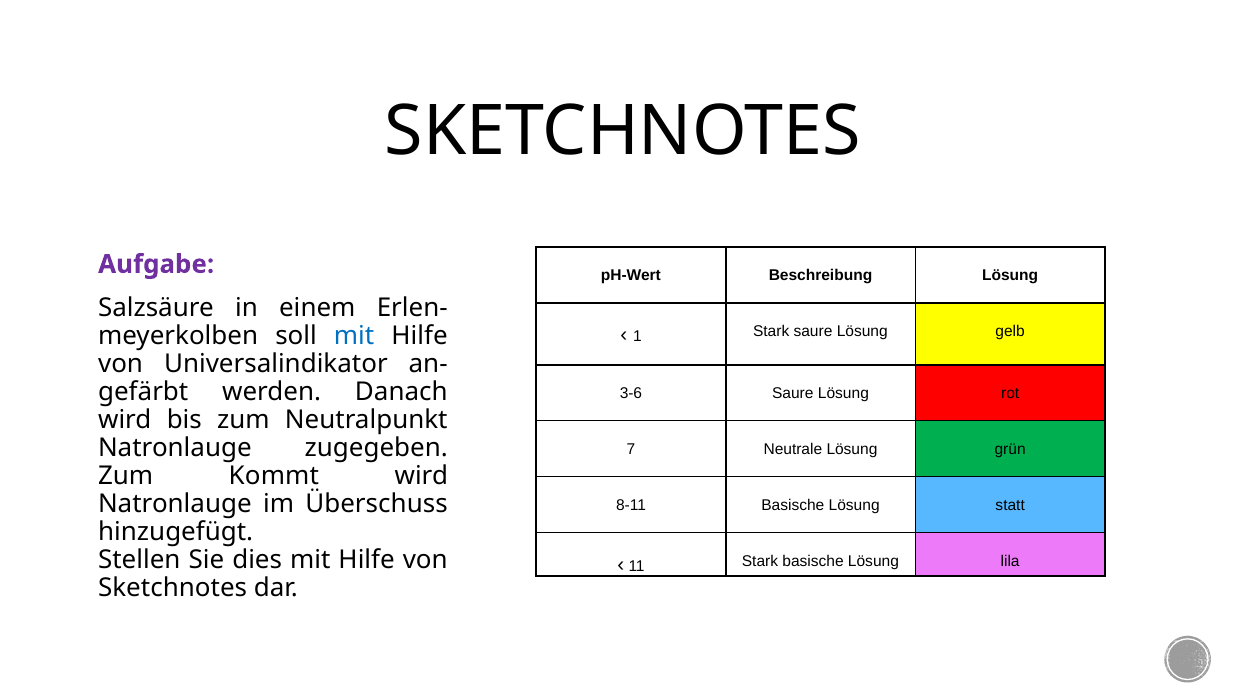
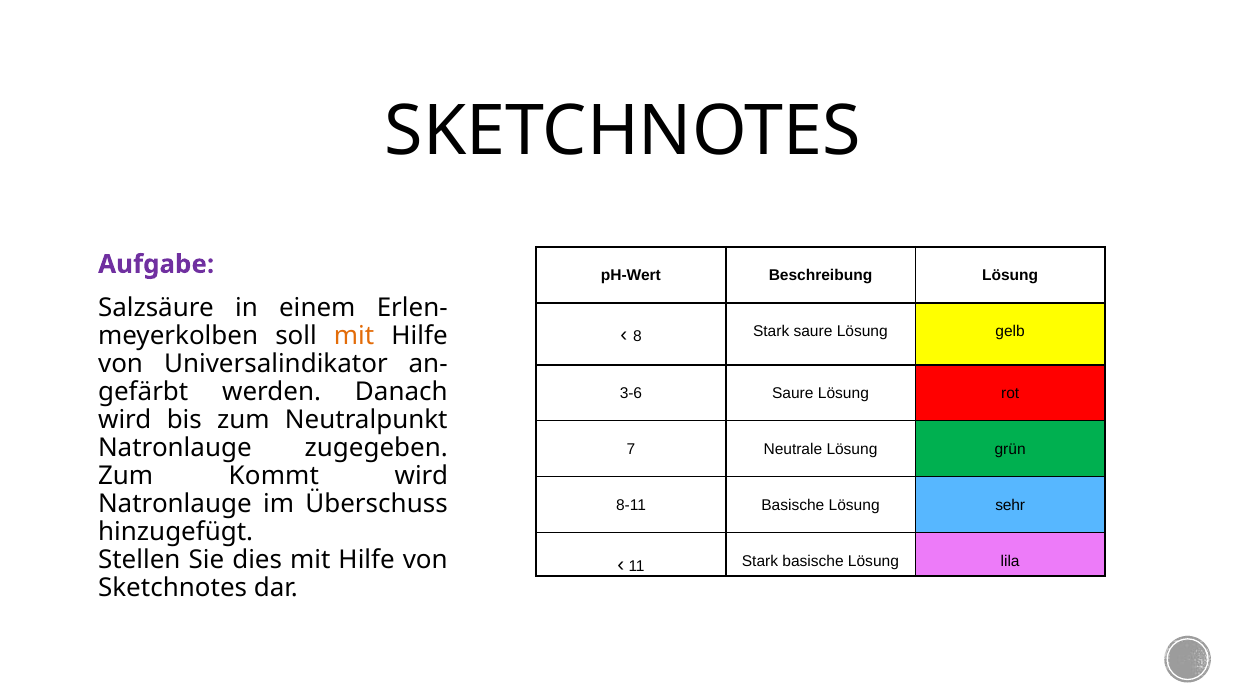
1: 1 -> 8
mit at (354, 336) colour: blue -> orange
statt: statt -> sehr
